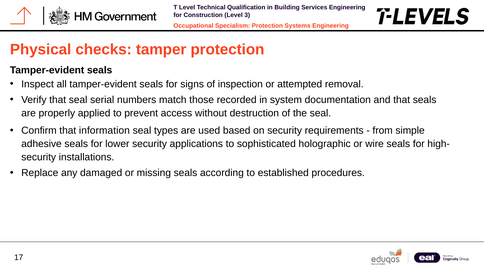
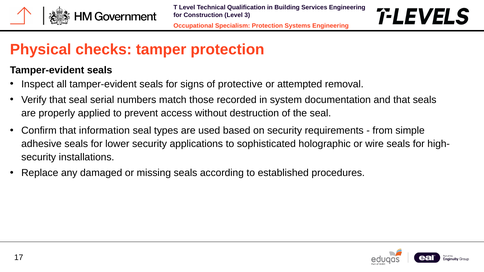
inspection: inspection -> protective
